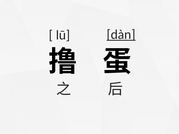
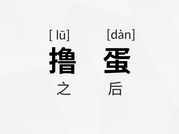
dàn underline: present -> none
